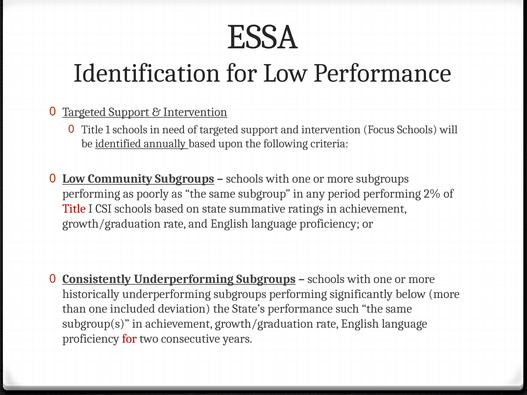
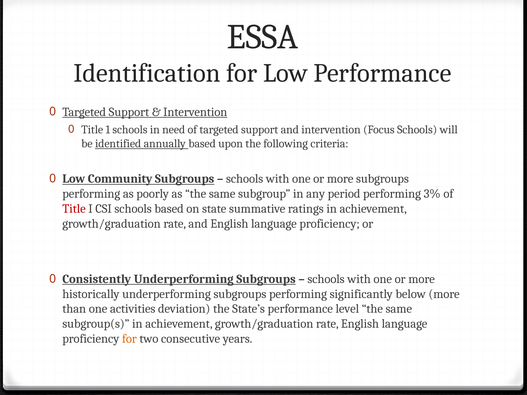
2%: 2% -> 3%
included: included -> activities
such: such -> level
for at (129, 339) colour: red -> orange
